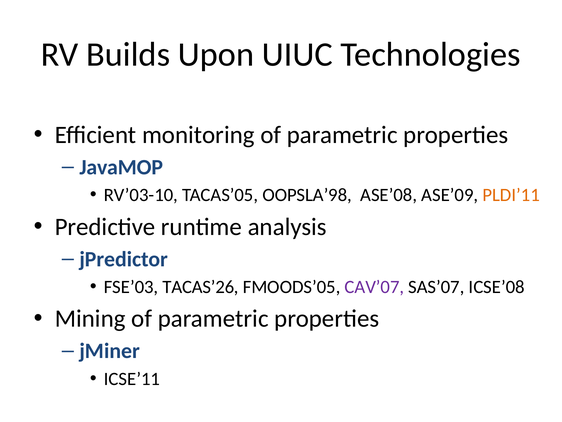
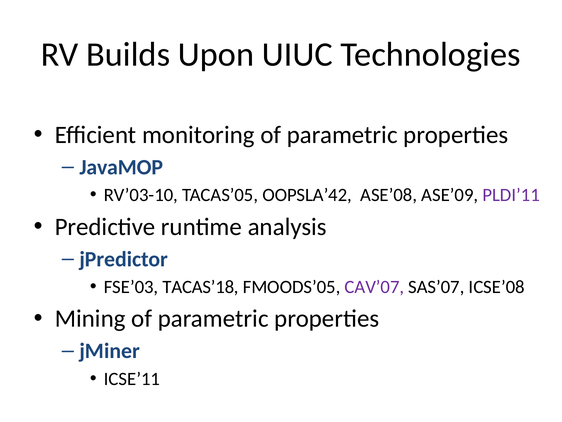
OOPSLA’98: OOPSLA’98 -> OOPSLA’42
PLDI’11 colour: orange -> purple
TACAS’26: TACAS’26 -> TACAS’18
